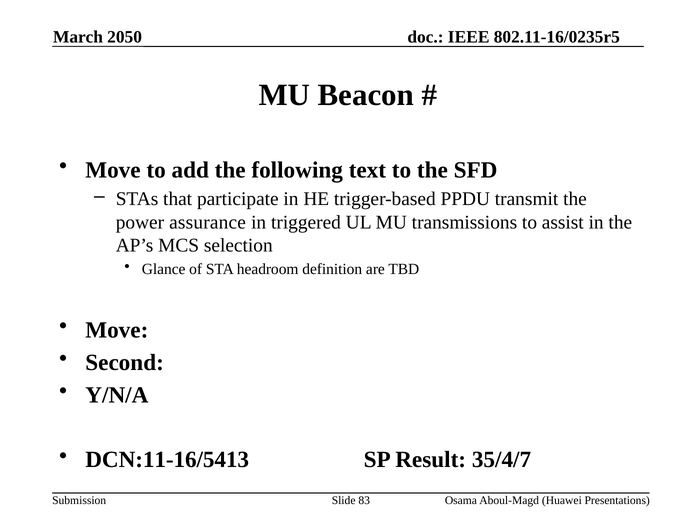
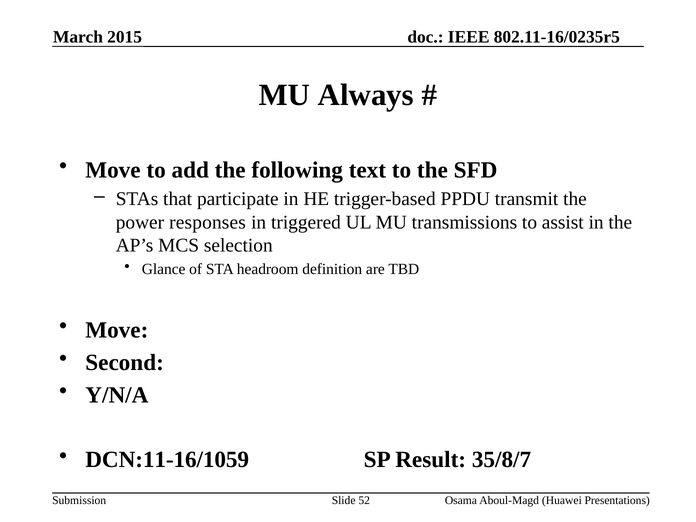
2050: 2050 -> 2015
Beacon: Beacon -> Always
assurance: assurance -> responses
DCN:11-16/5413: DCN:11-16/5413 -> DCN:11-16/1059
35/4/7: 35/4/7 -> 35/8/7
83: 83 -> 52
